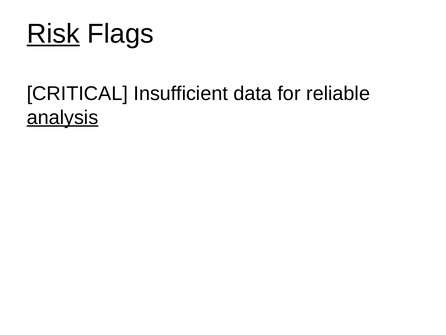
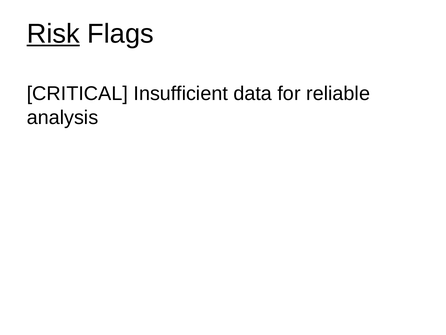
analysis underline: present -> none
